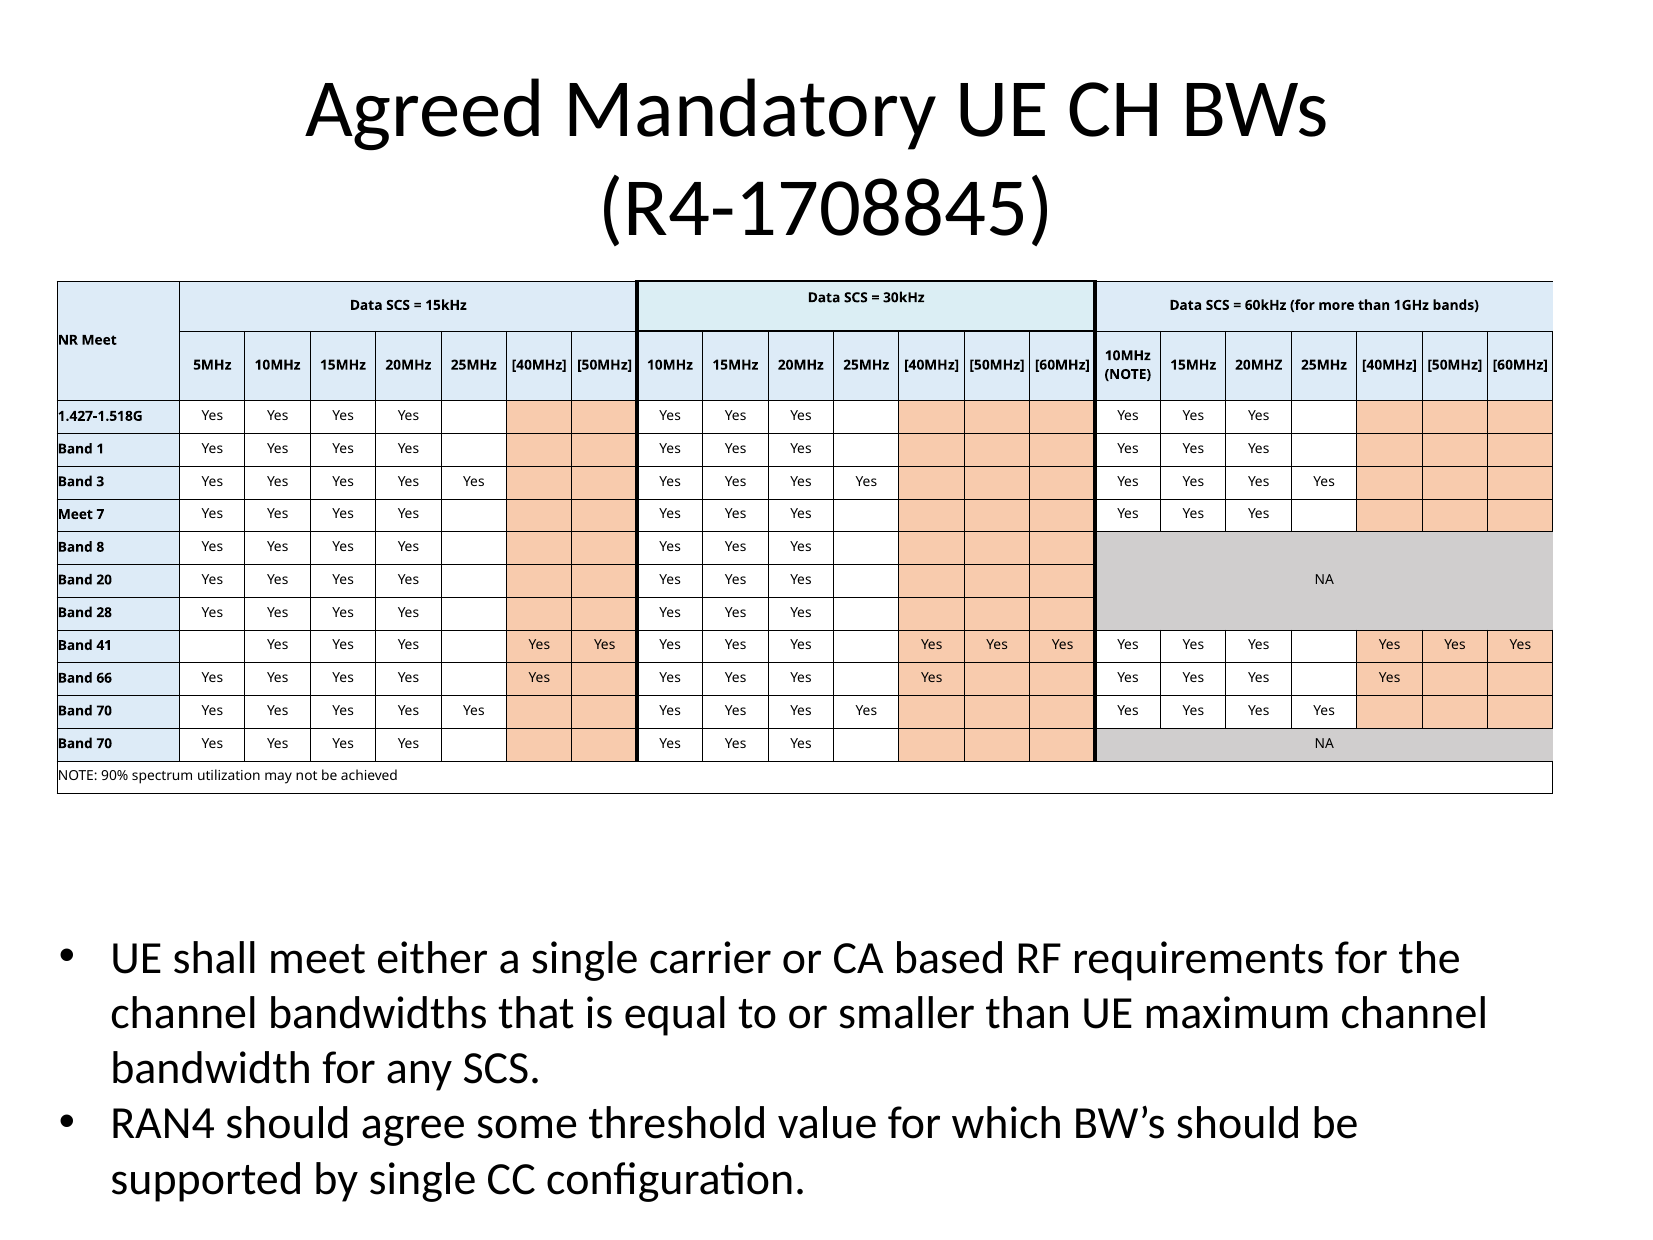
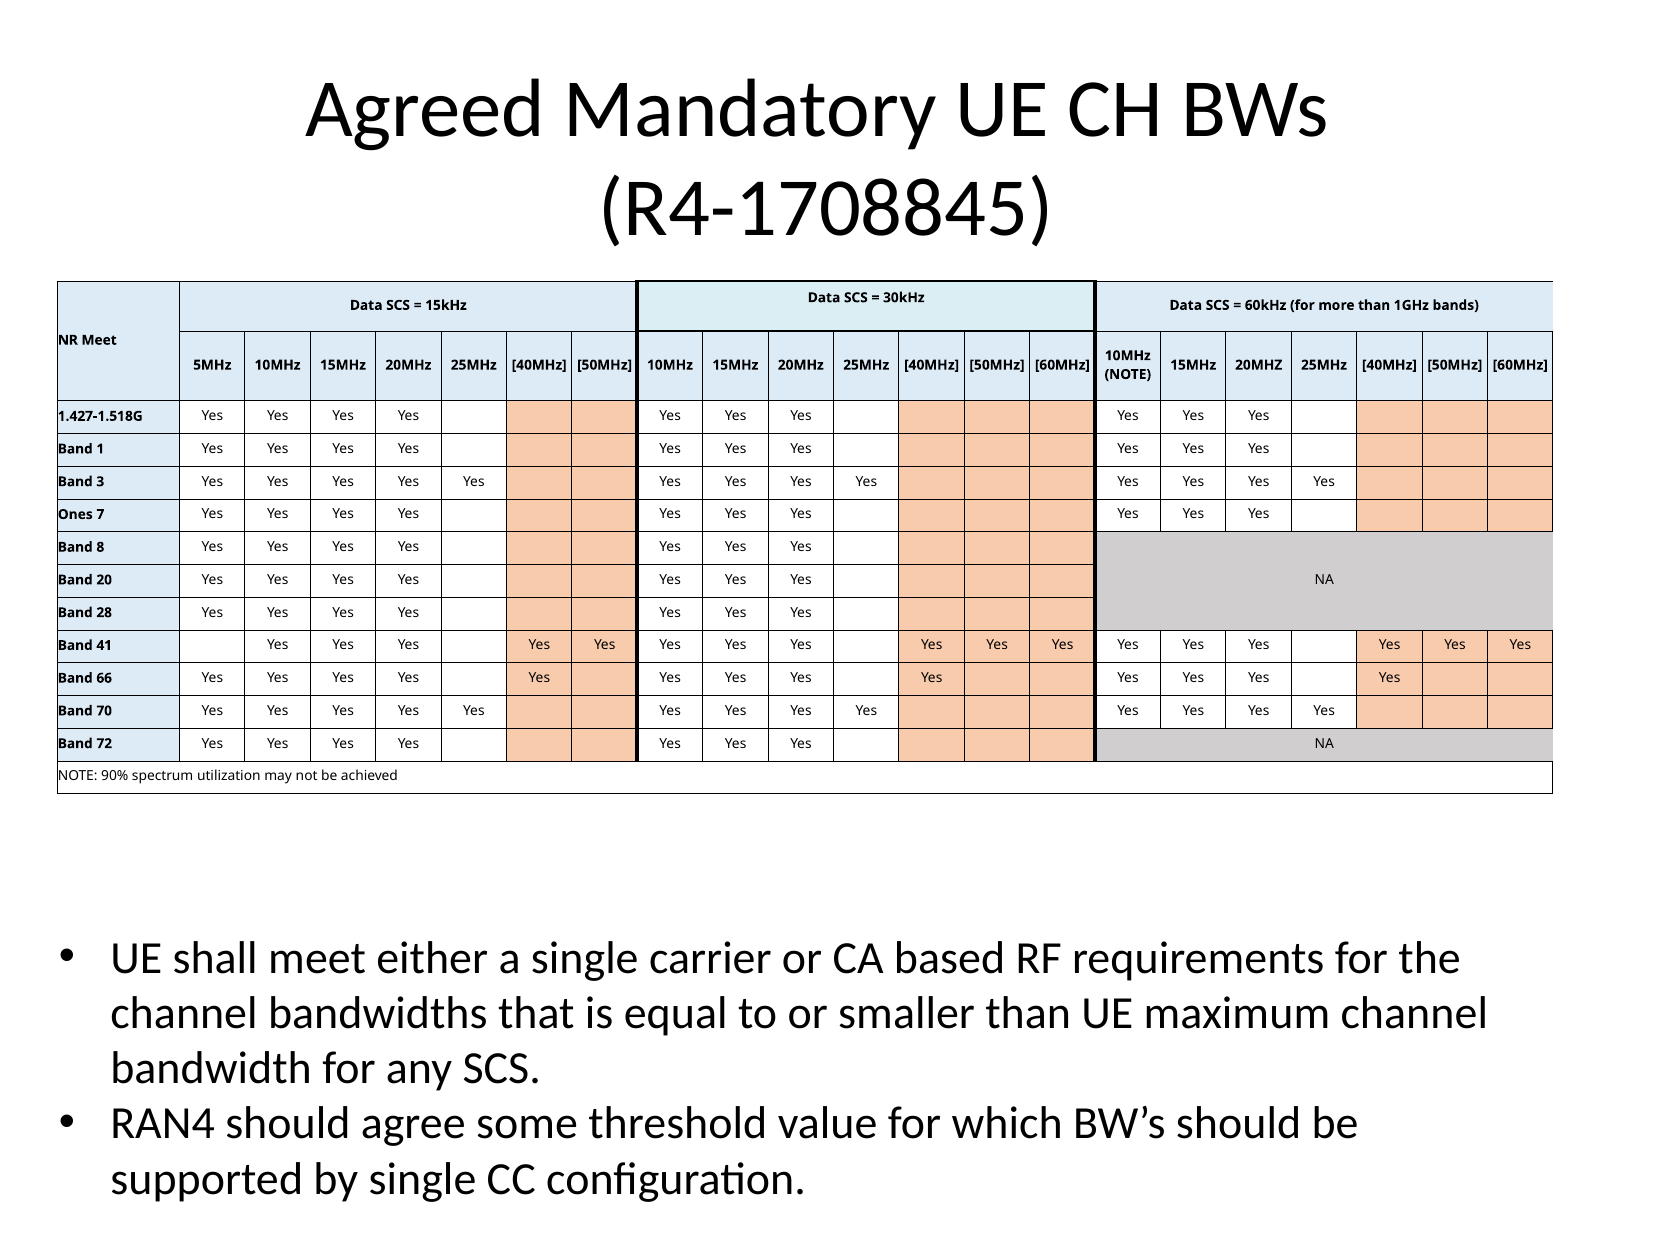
Meet at (75, 514): Meet -> Ones
70 at (104, 743): 70 -> 72
